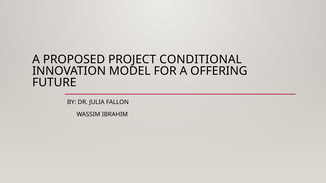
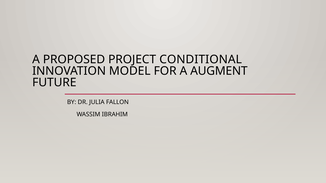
OFFERING: OFFERING -> AUGMENT
